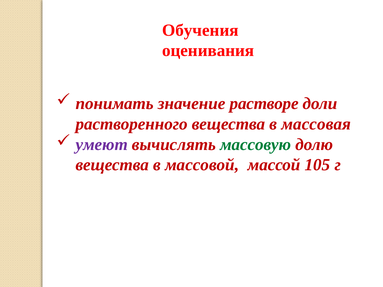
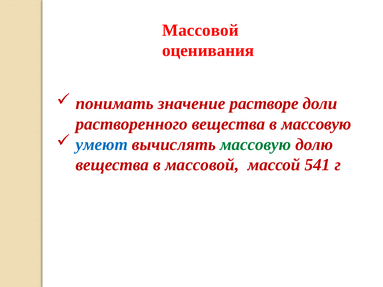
Обучения at (200, 30): Обучения -> Массовой
в массовая: массовая -> массовую
умеют colour: purple -> blue
105: 105 -> 541
